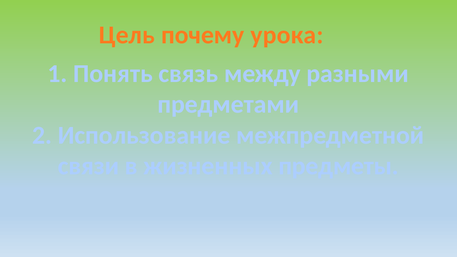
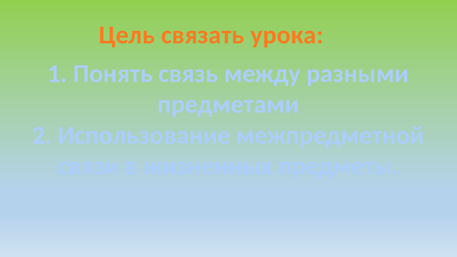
почему: почему -> связать
